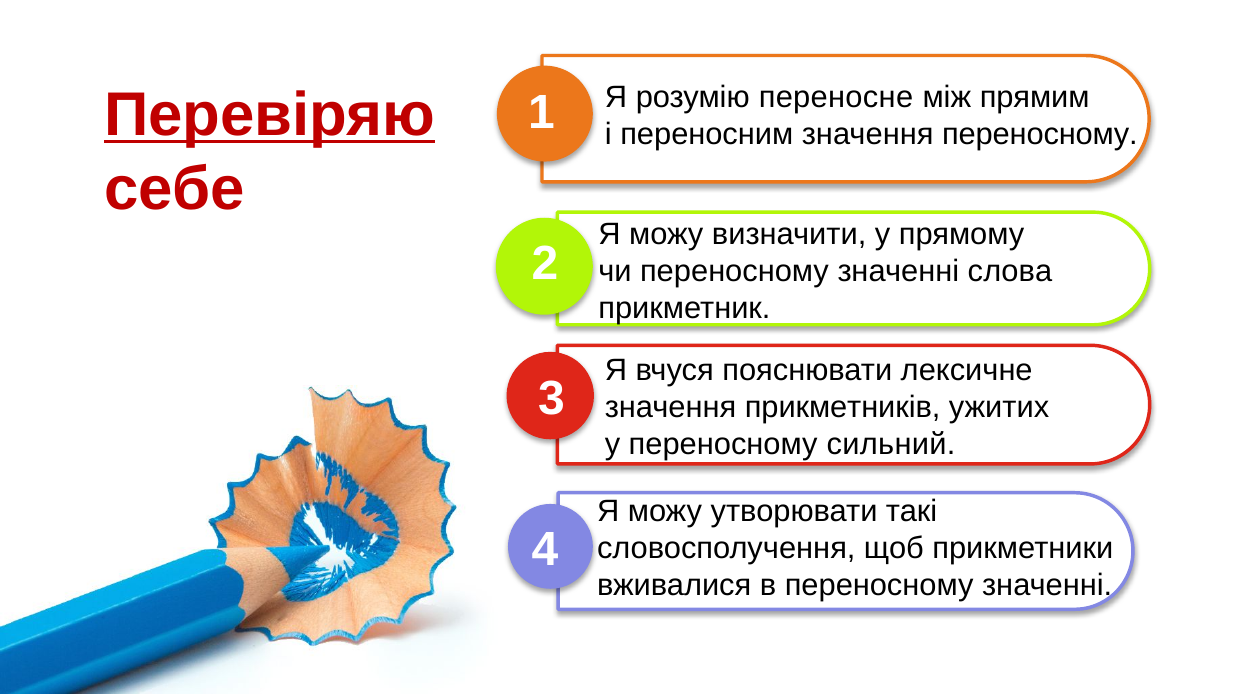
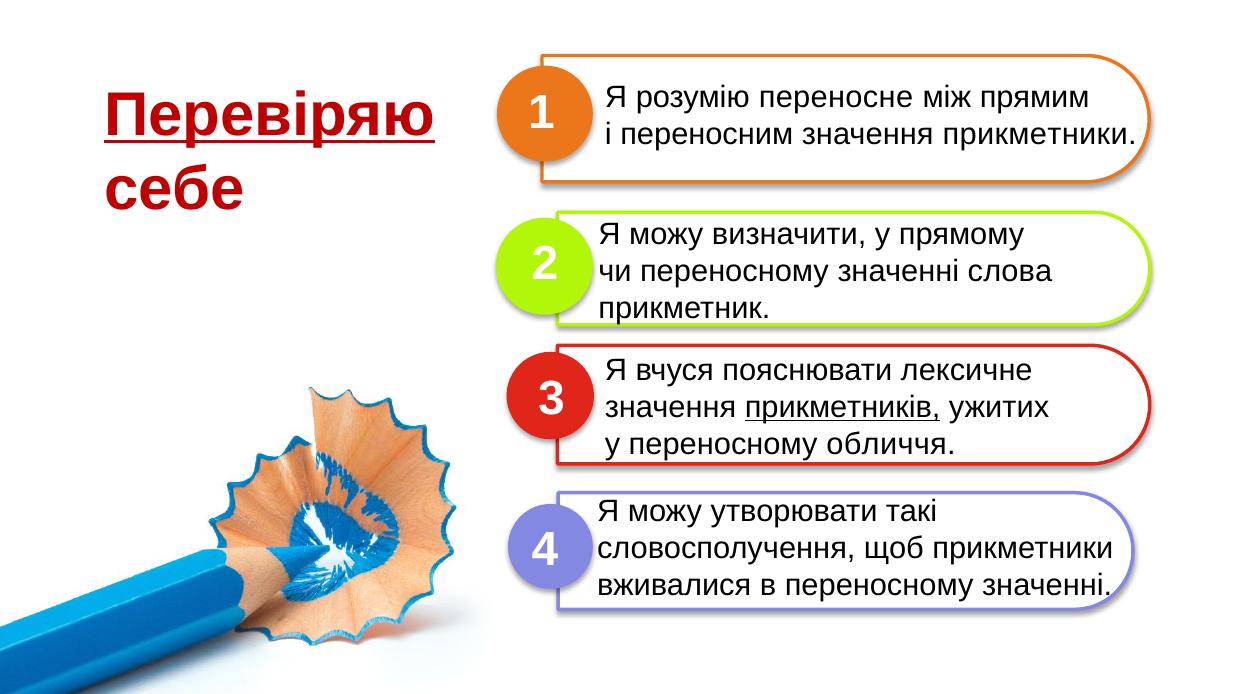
значення переносному: переносному -> прикметники
прикметників underline: none -> present
сильний: сильний -> обличчя
